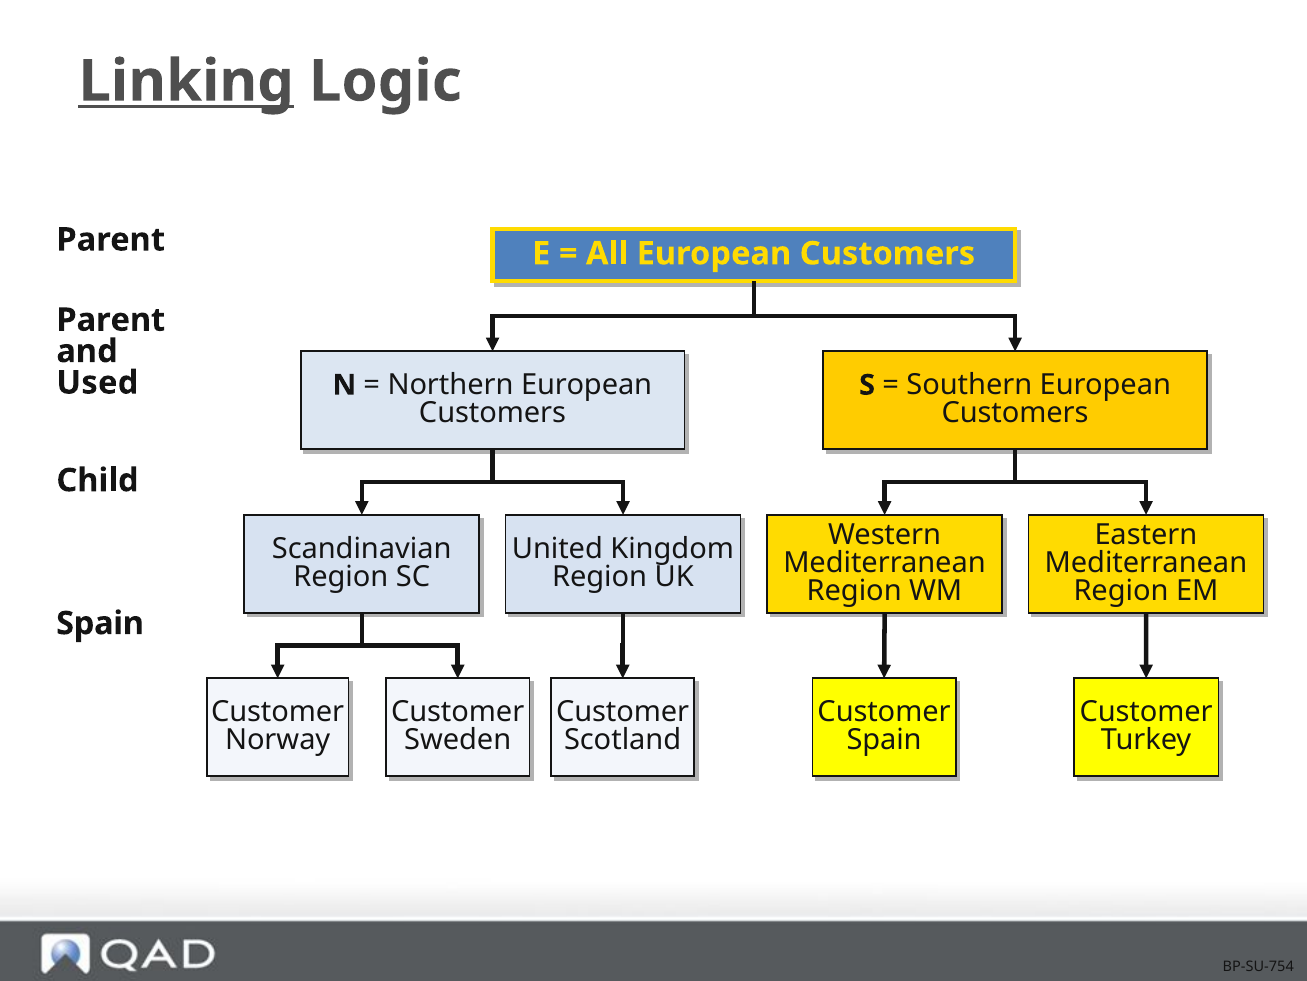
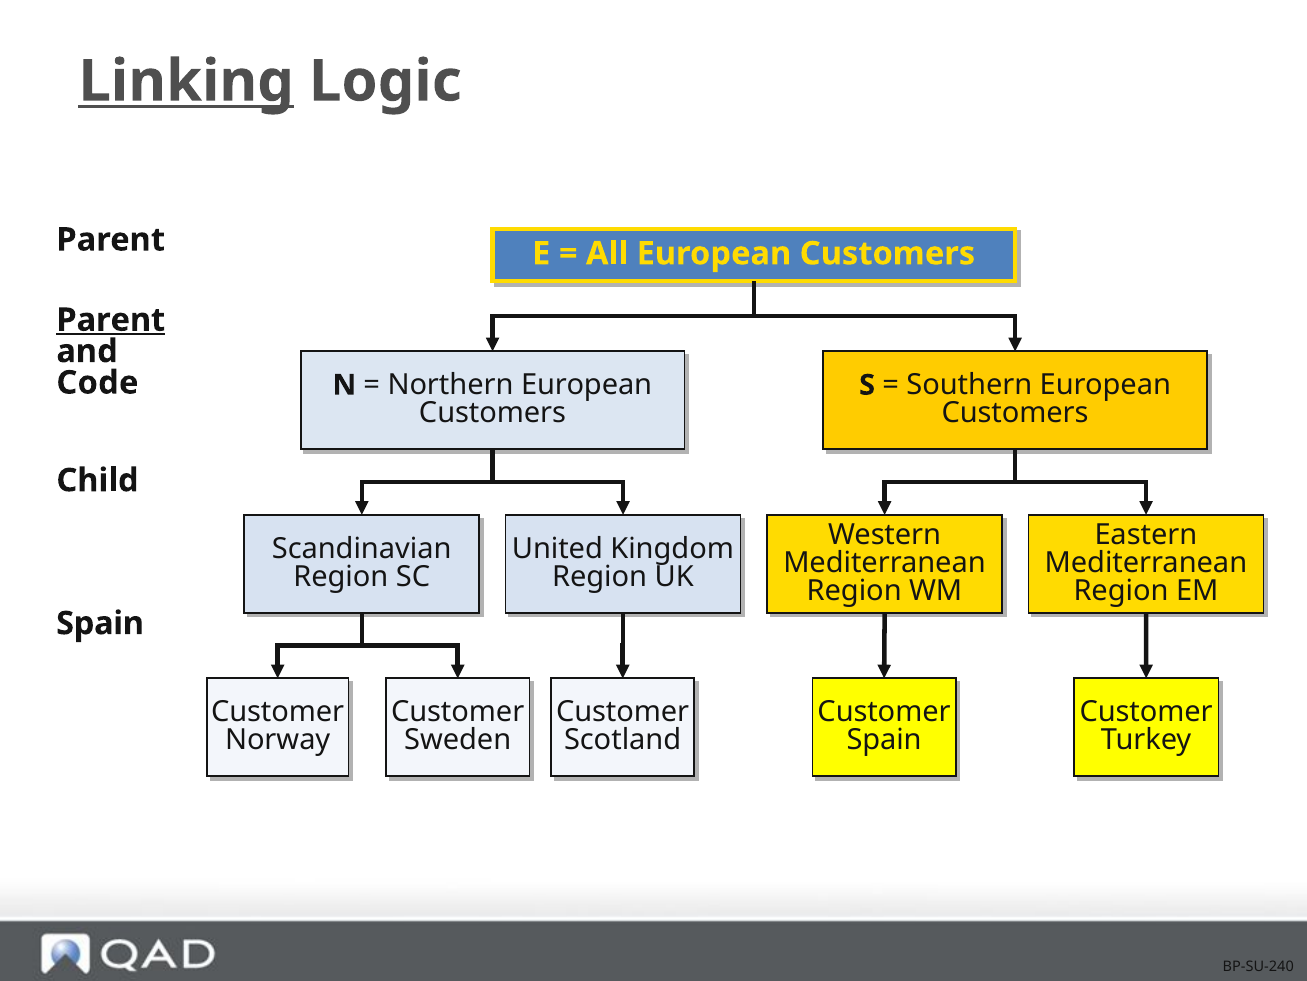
Parent at (111, 320) underline: none -> present
Used: Used -> Code
BP-SU-754: BP-SU-754 -> BP-SU-240
